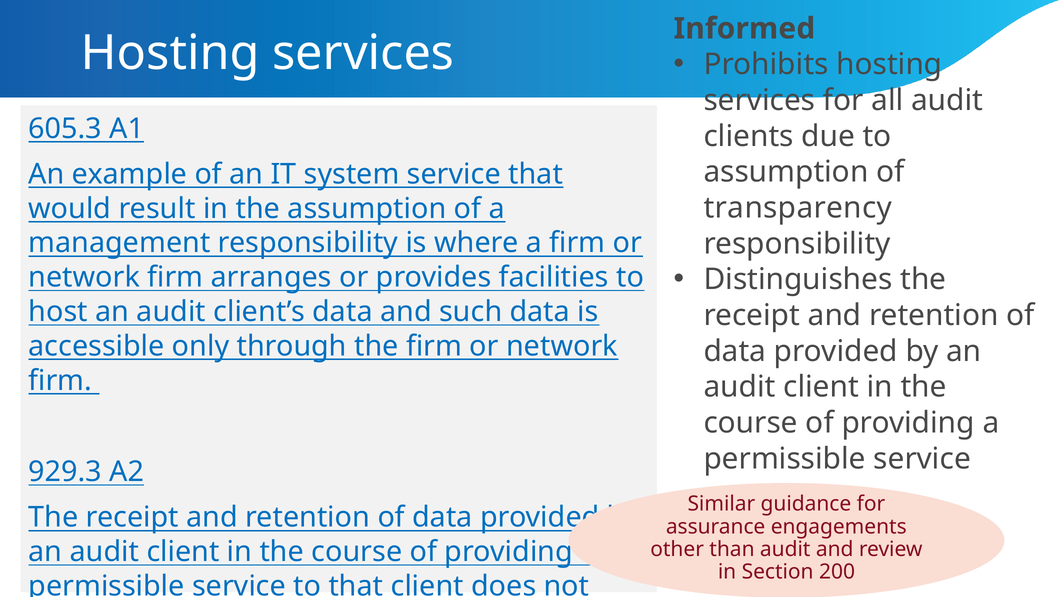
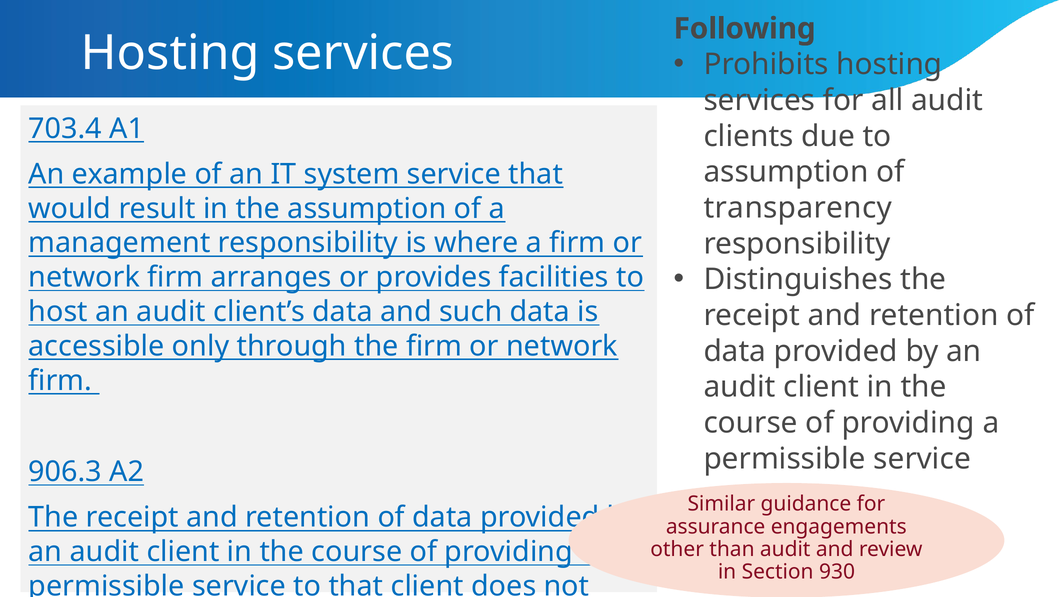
Informed: Informed -> Following
605.3: 605.3 -> 703.4
929.3: 929.3 -> 906.3
200: 200 -> 930
